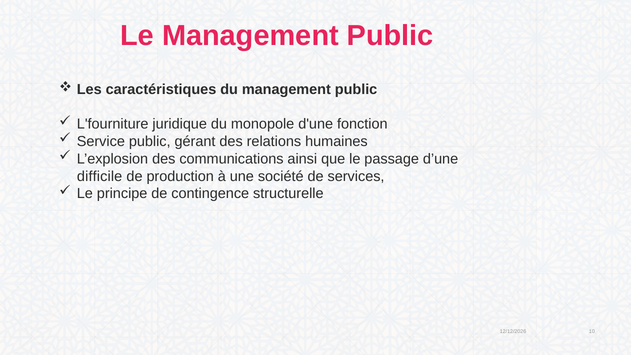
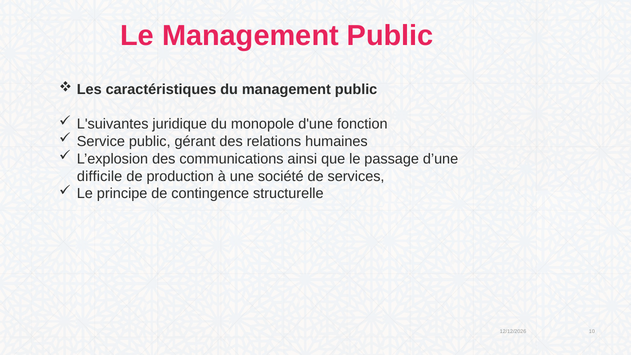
L'fourniture: L'fourniture -> L'suivantes
